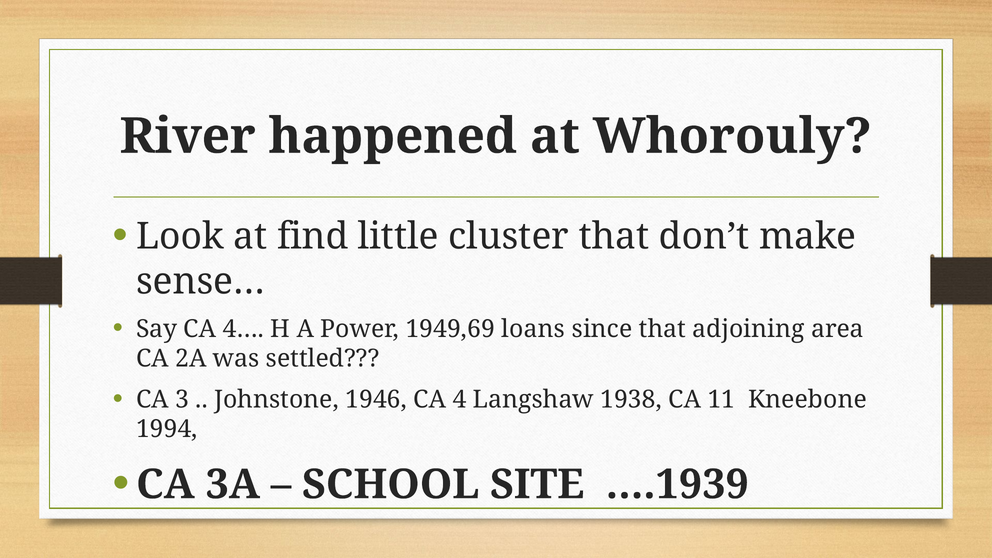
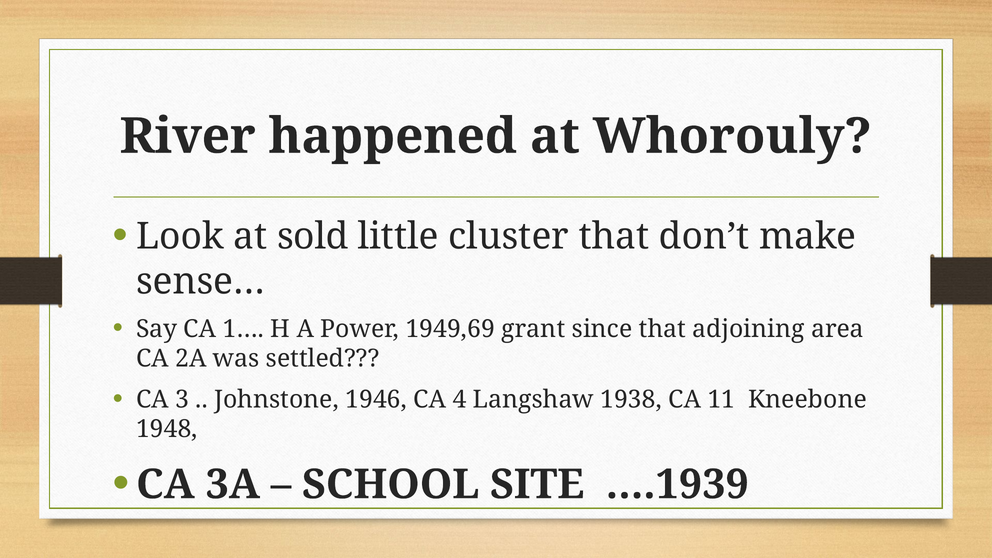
find: find -> sold
4…: 4… -> 1…
loans: loans -> grant
1994: 1994 -> 1948
